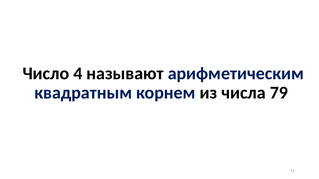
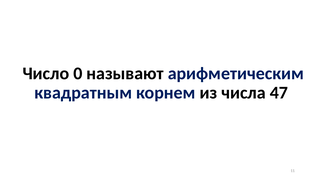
4: 4 -> 0
79: 79 -> 47
